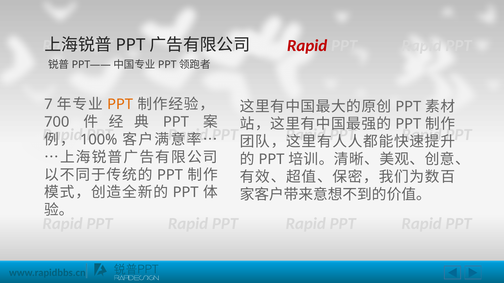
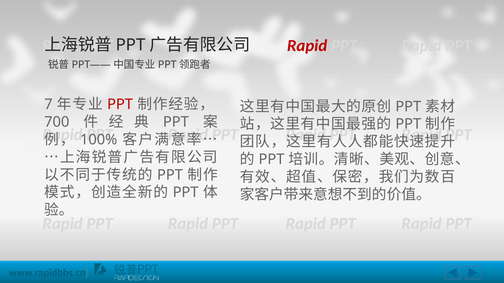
PPT at (120, 105) colour: orange -> red
